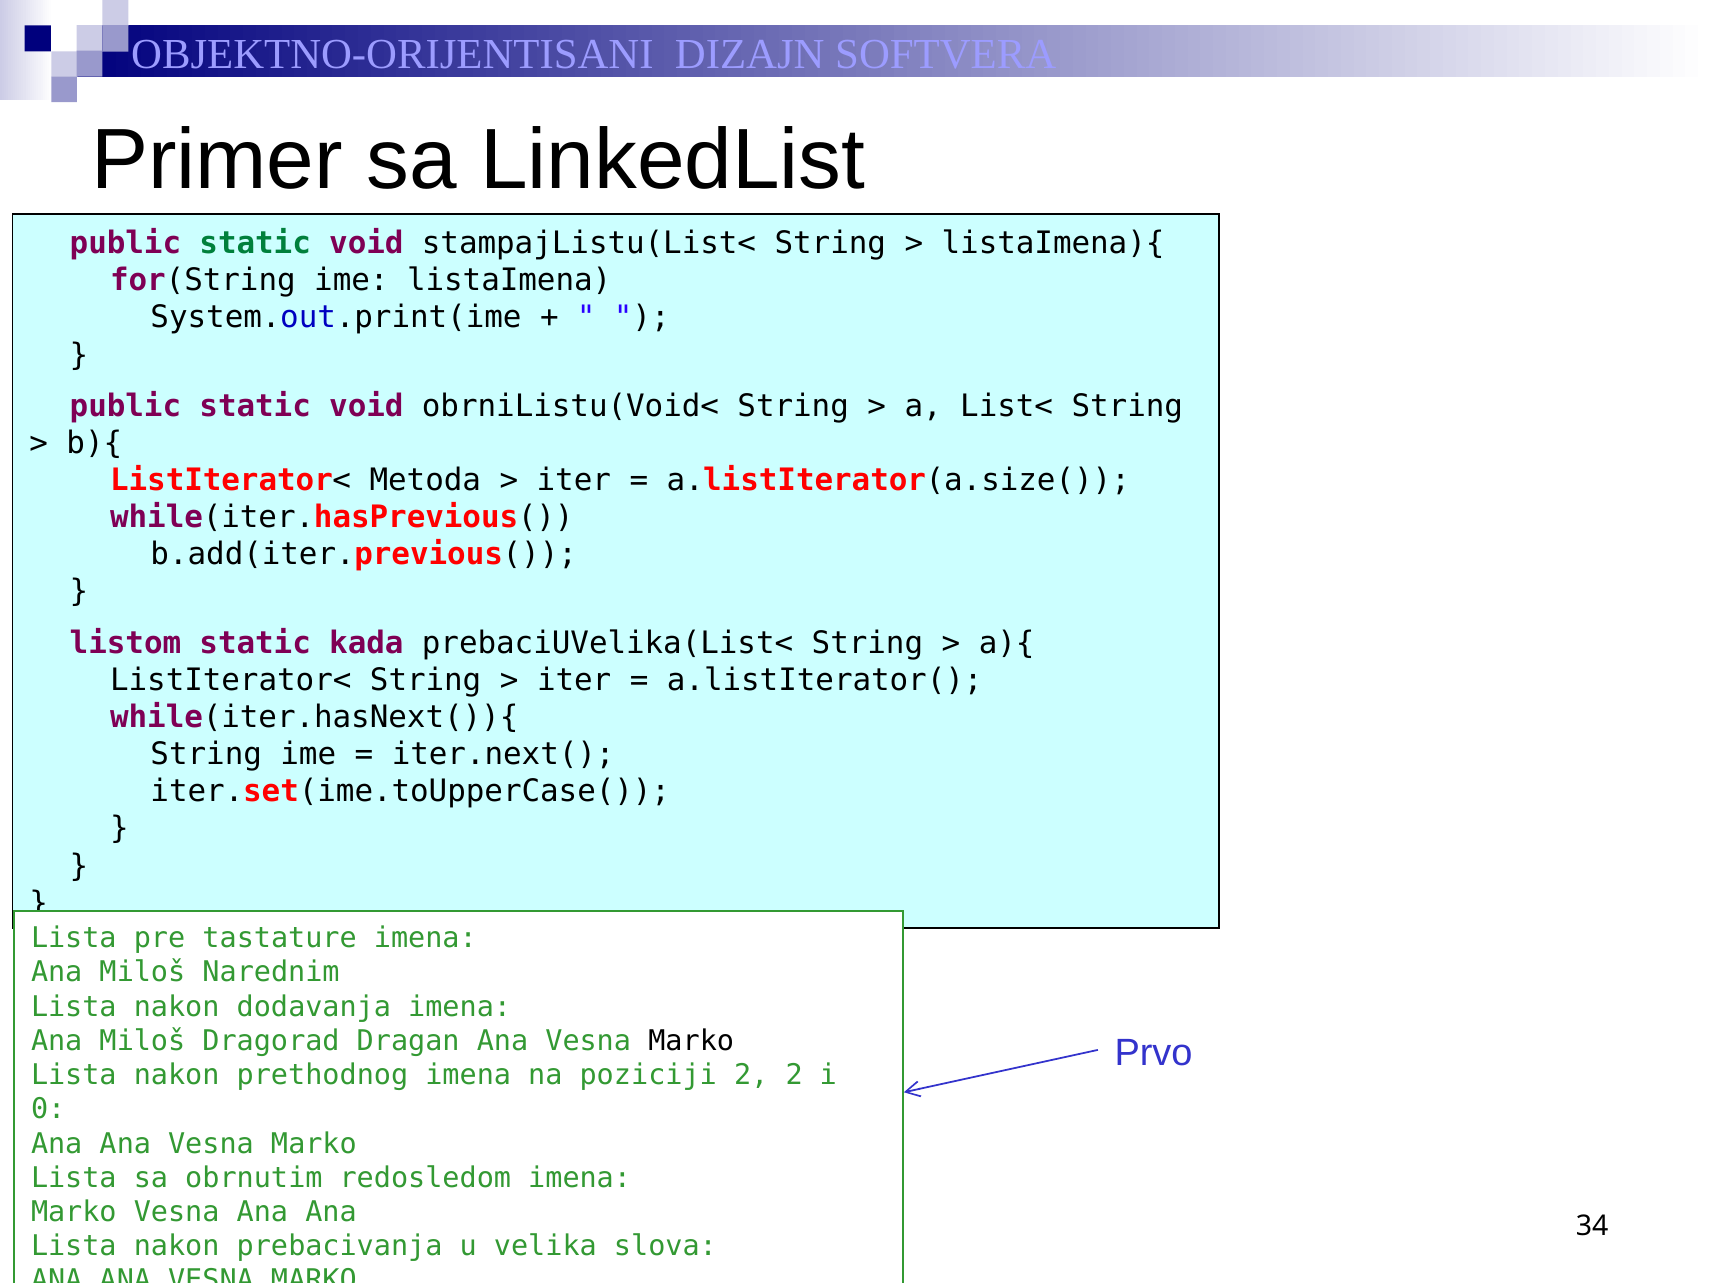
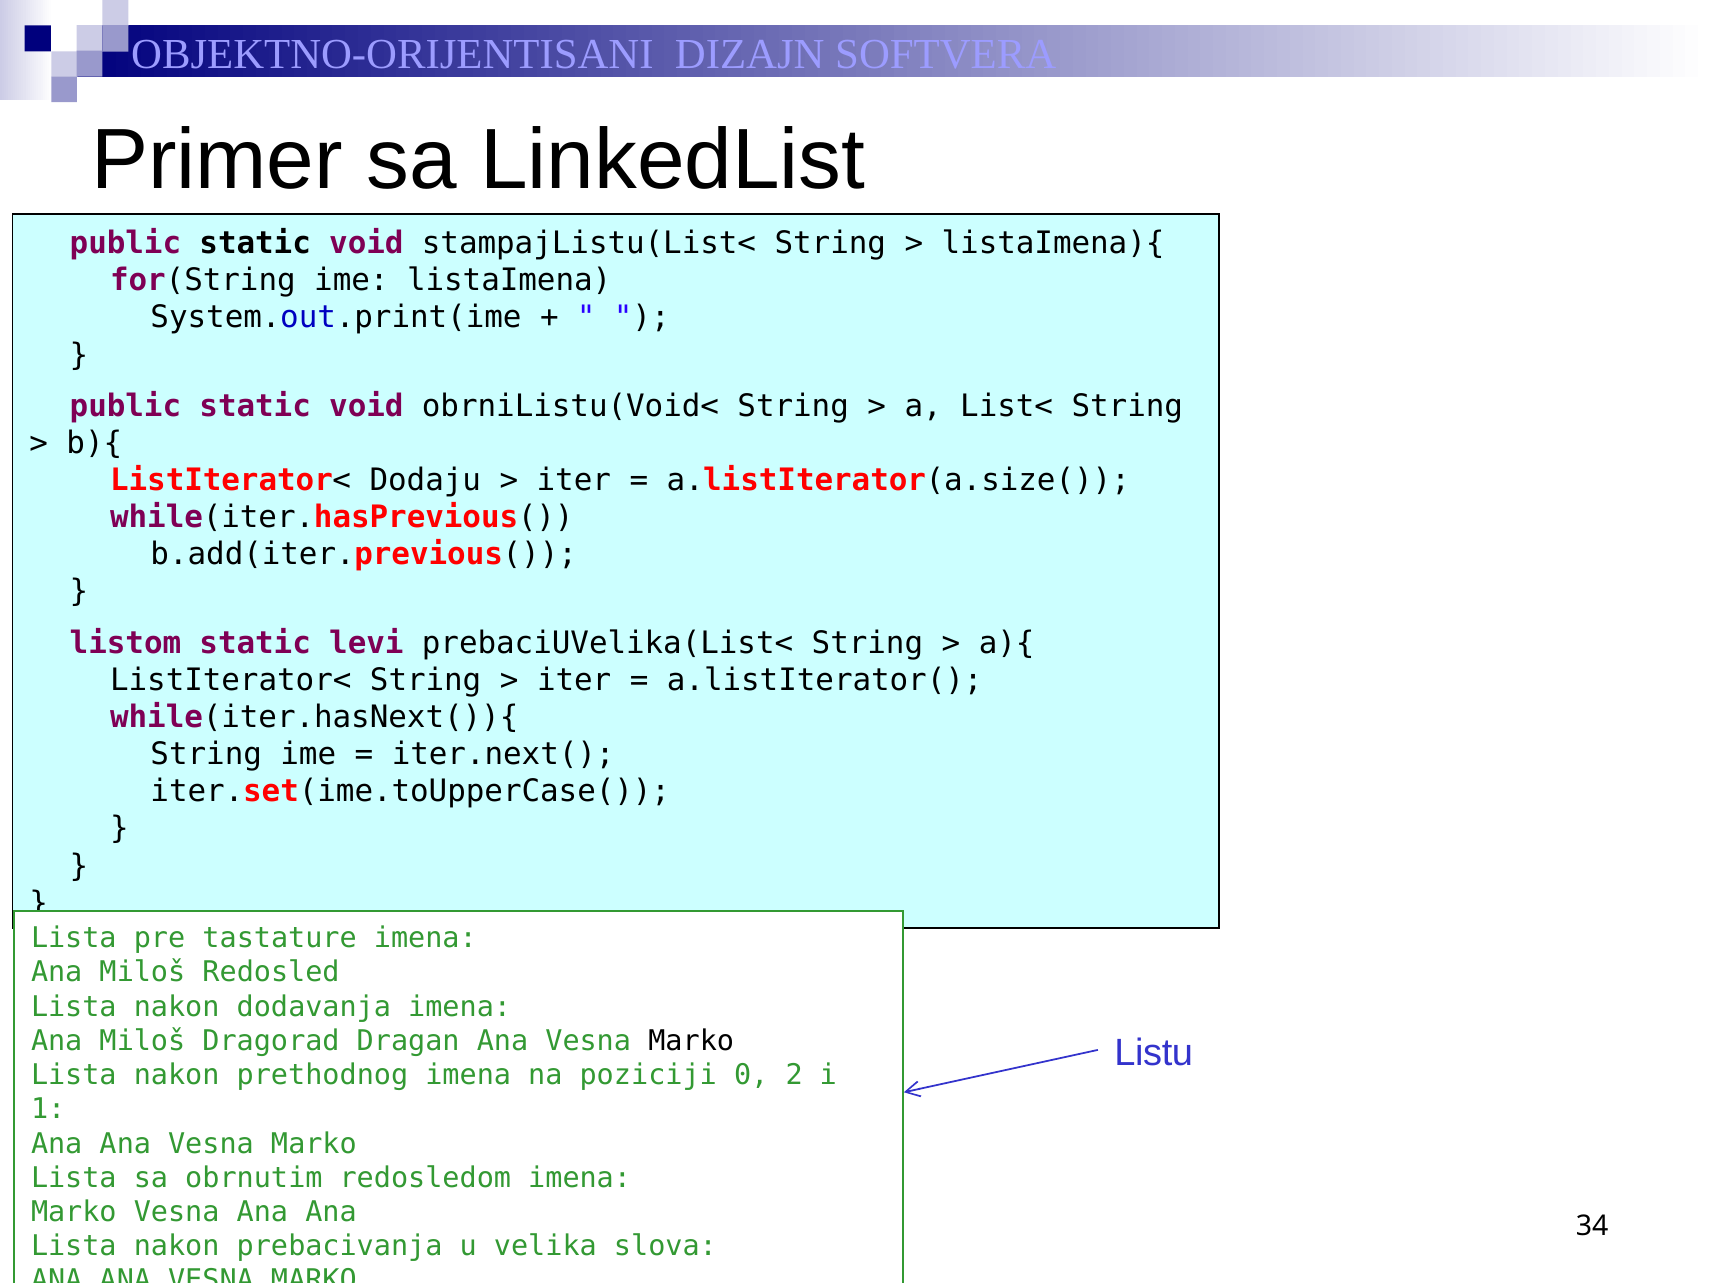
static at (255, 244) colour: green -> black
Metoda: Metoda -> Dodaju
kada: kada -> levi
Narednim: Narednim -> Redosled
Prvo: Prvo -> Listu
poziciji 2: 2 -> 0
0: 0 -> 1
